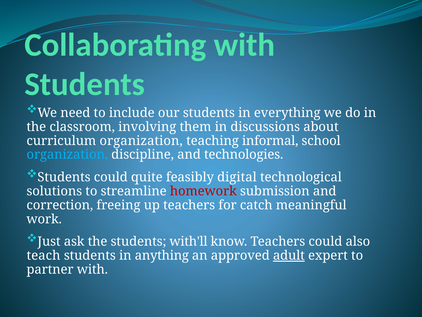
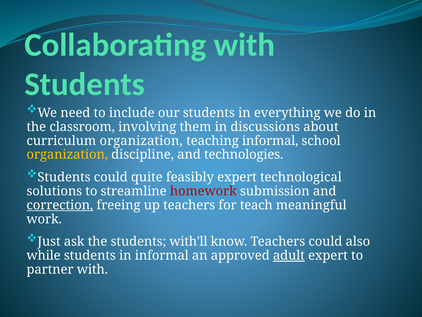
organization at (67, 154) colour: light blue -> yellow
feasibly digital: digital -> expert
correction underline: none -> present
catch: catch -> teach
teach: teach -> while
in anything: anything -> informal
